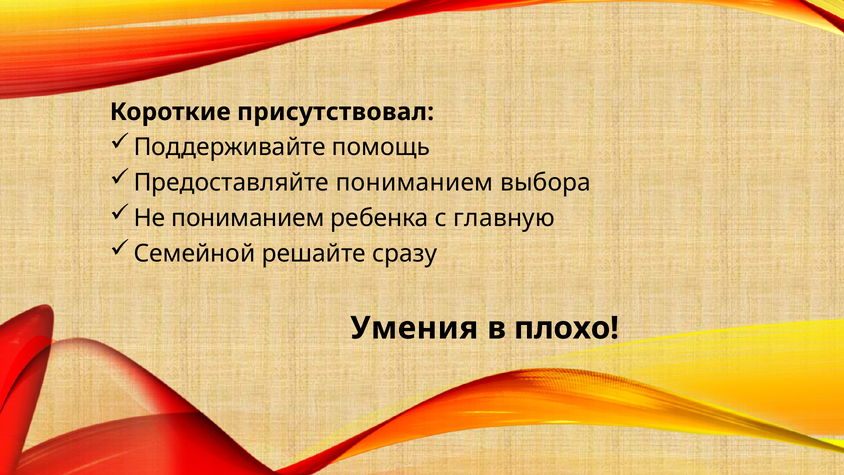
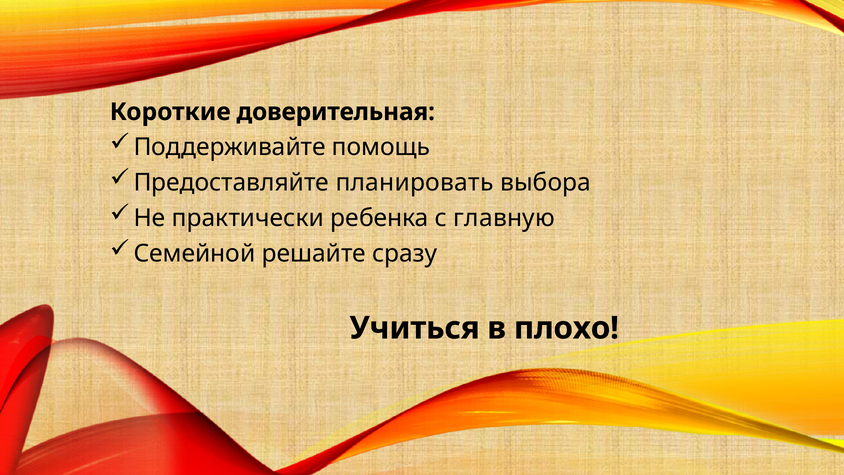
присутствовал: присутствовал -> доверительная
Предоставляйте пониманием: пониманием -> планировать
Не пониманием: пониманием -> практически
Умения: Умения -> Учиться
